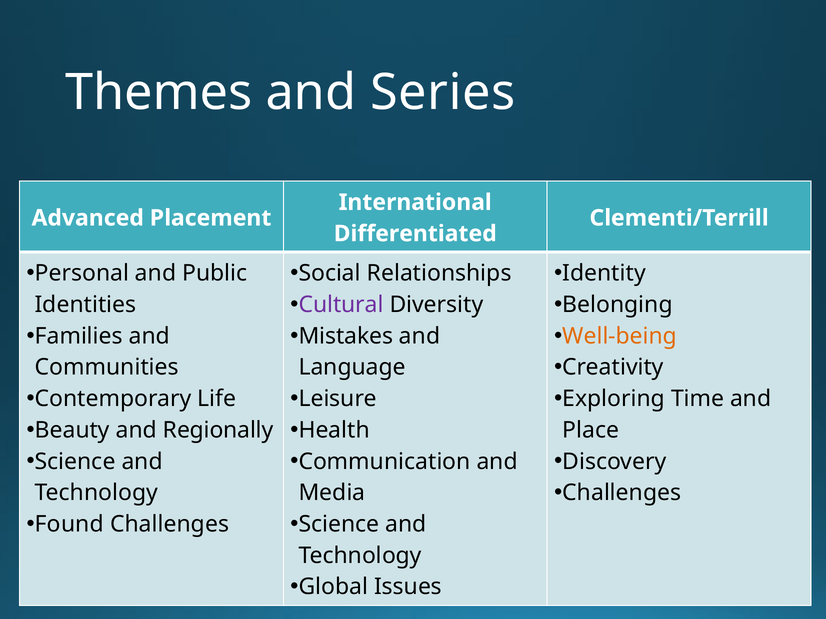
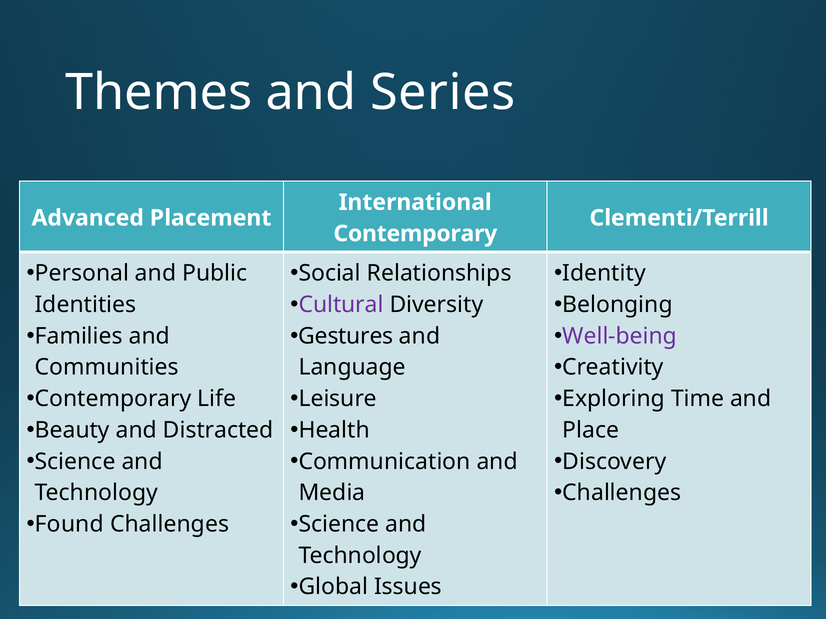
Differentiated at (415, 234): Differentiated -> Contemporary
Mistakes: Mistakes -> Gestures
Well-being colour: orange -> purple
Regionally: Regionally -> Distracted
